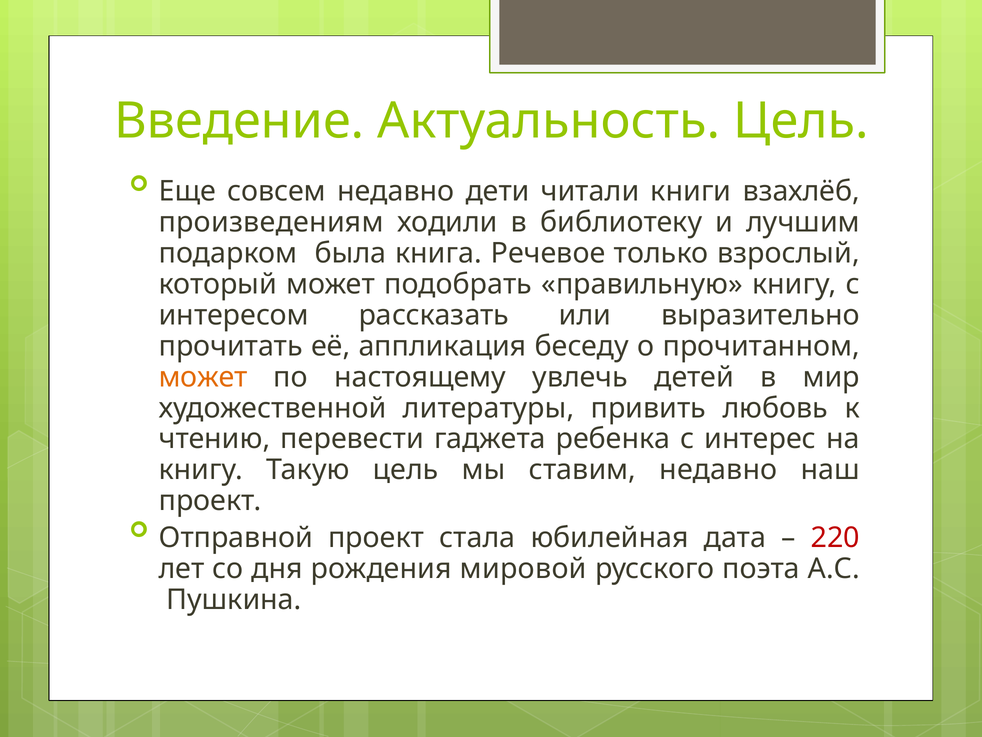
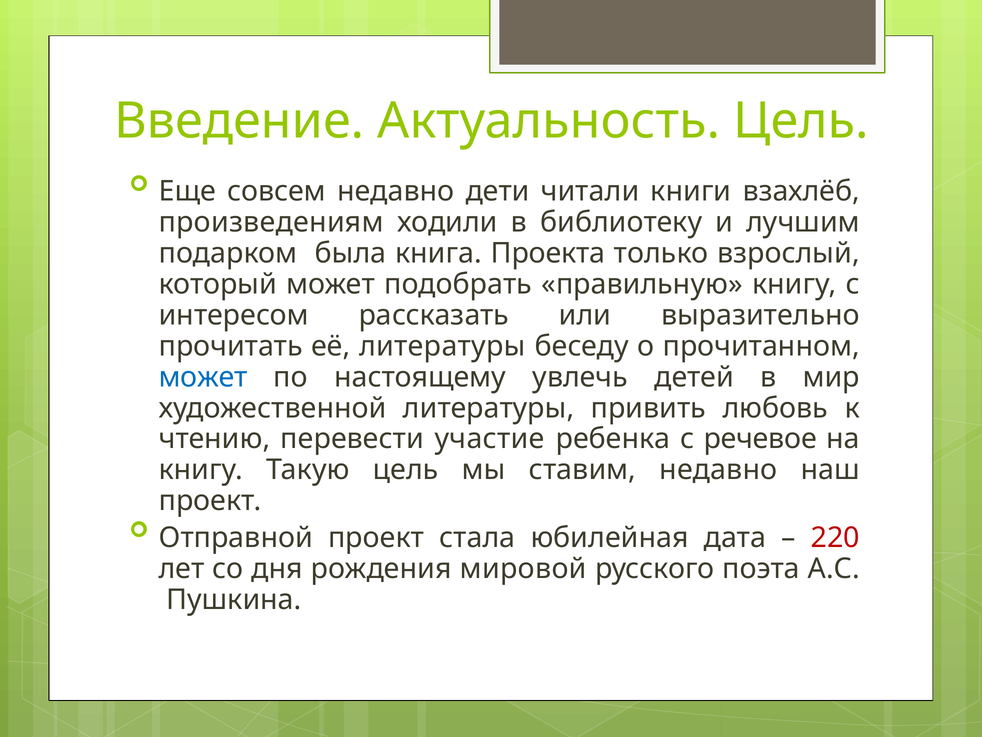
Речевое: Речевое -> Проекта
её аппликация: аппликация -> литературы
может at (203, 377) colour: orange -> blue
гаджета: гаджета -> участие
интерес: интерес -> речевое
